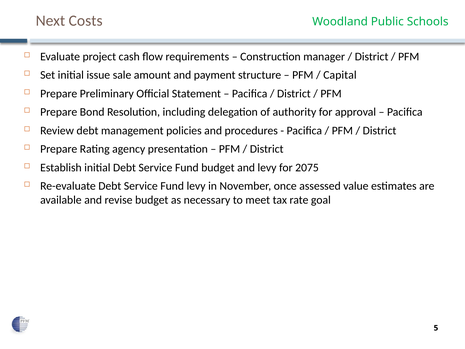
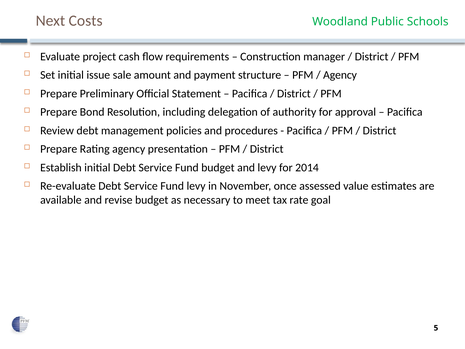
Capital at (340, 75): Capital -> Agency
2075: 2075 -> 2014
